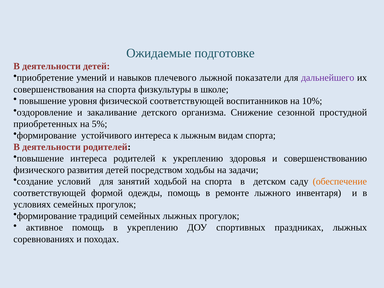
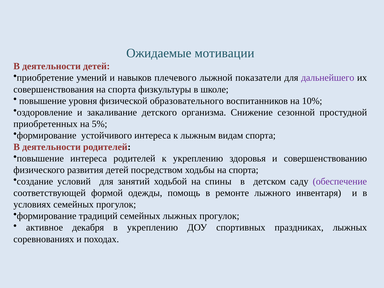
подготовке: подготовке -> мотивации
физической соответствующей: соответствующей -> образовательного
ходьбы на задачи: задачи -> спорта
ходьбой на спорта: спорта -> спины
обеспечение colour: orange -> purple
активное помощь: помощь -> декабря
